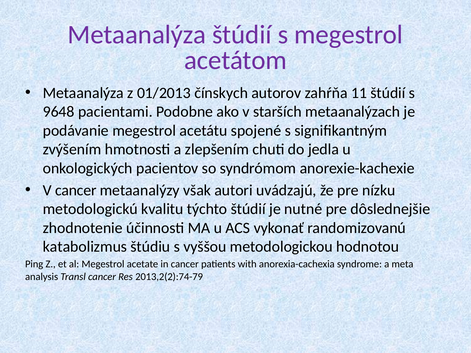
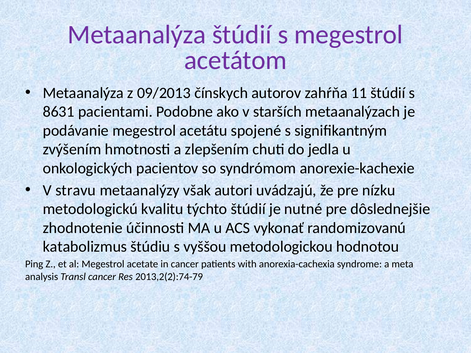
01/2013: 01/2013 -> 09/2013
9648: 9648 -> 8631
V cancer: cancer -> stravu
